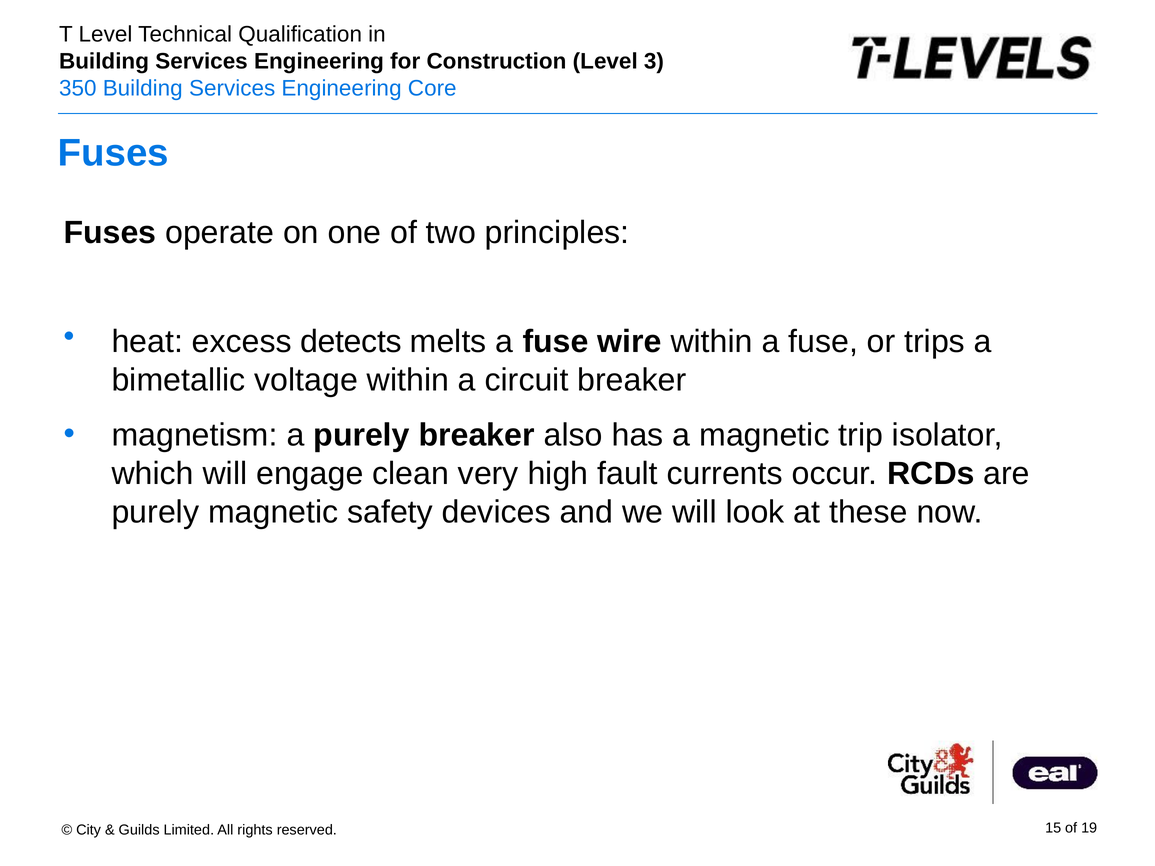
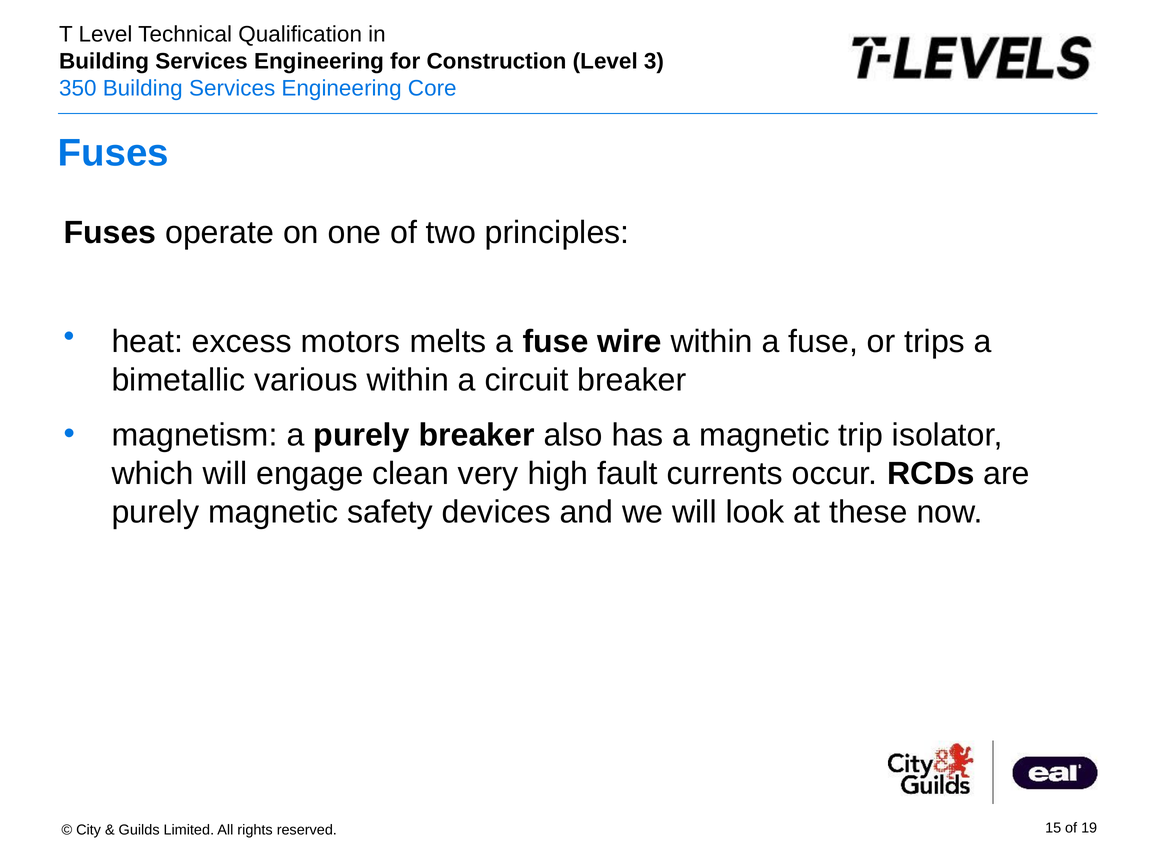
detects: detects -> motors
voltage: voltage -> various
